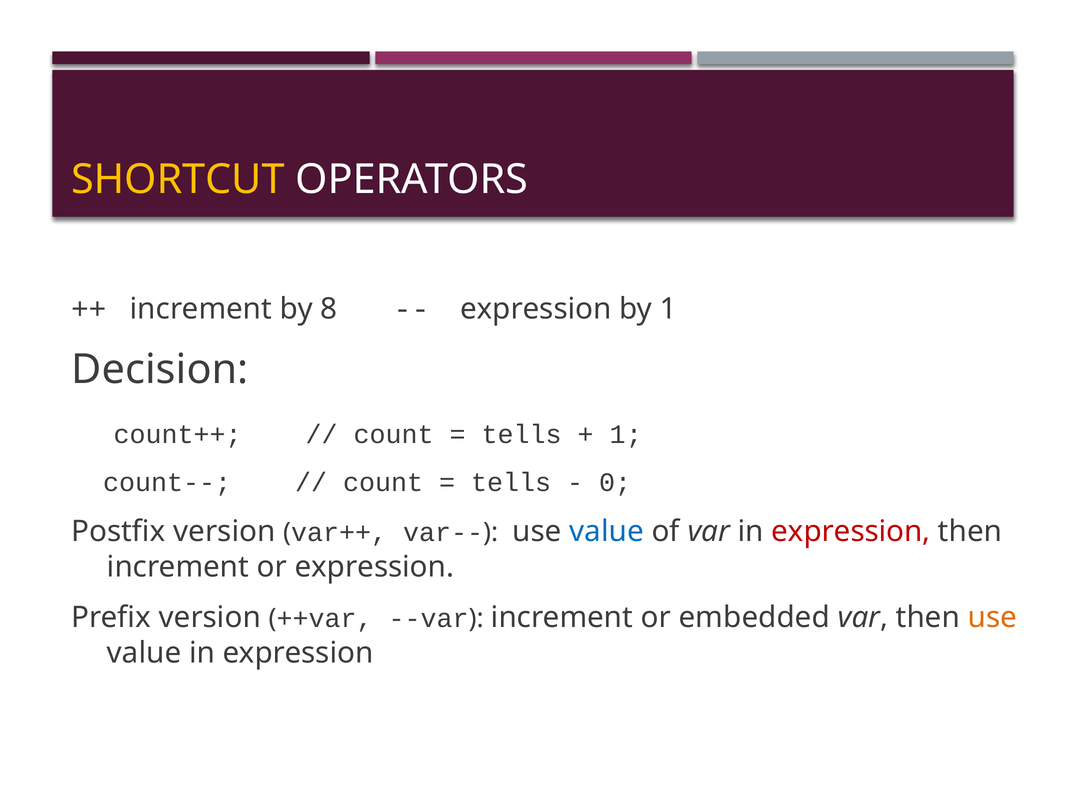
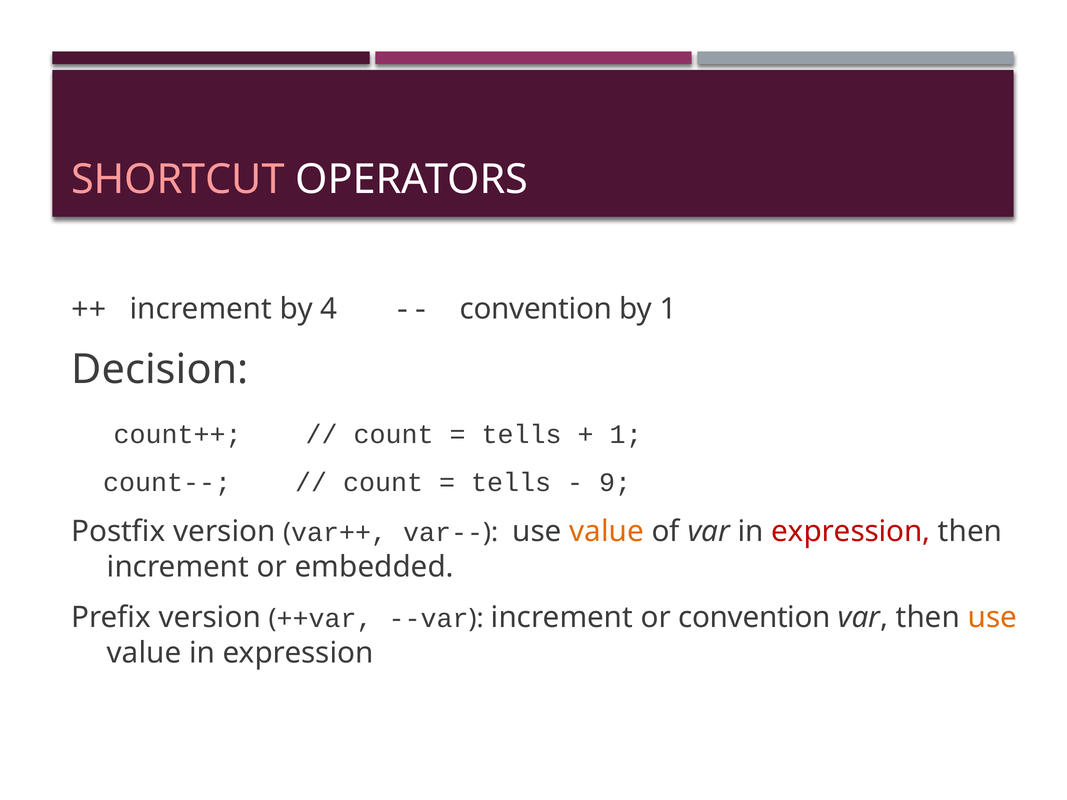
SHORTCUT colour: yellow -> pink
8: 8 -> 4
expression at (536, 309): expression -> convention
0: 0 -> 9
value at (607, 531) colour: blue -> orange
or expression: expression -> embedded
or embedded: embedded -> convention
